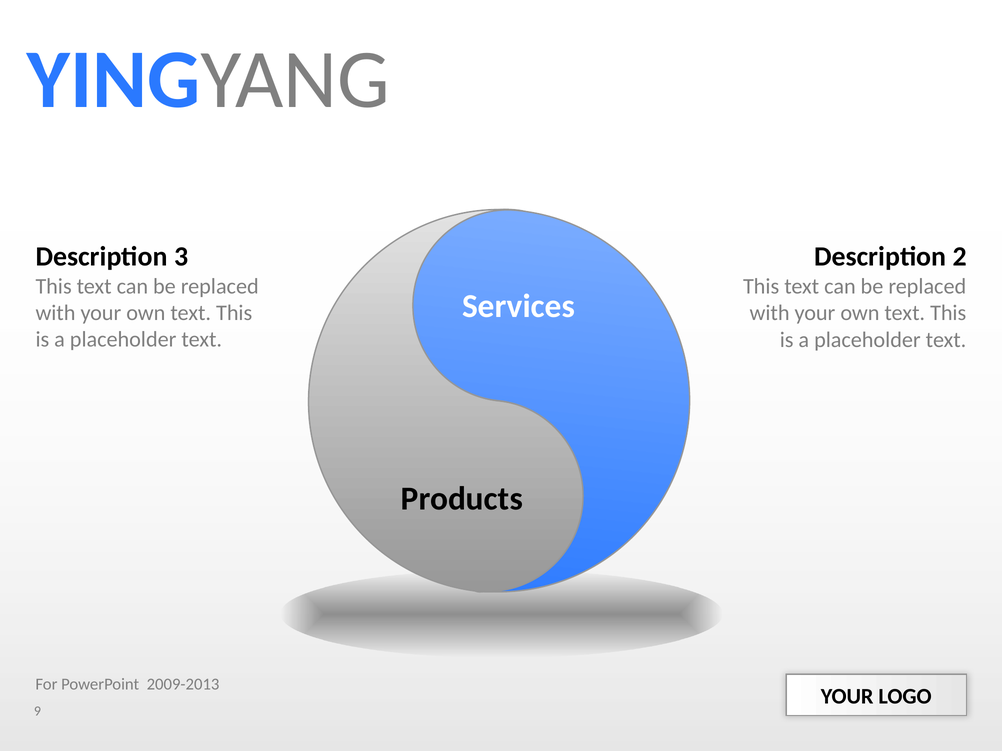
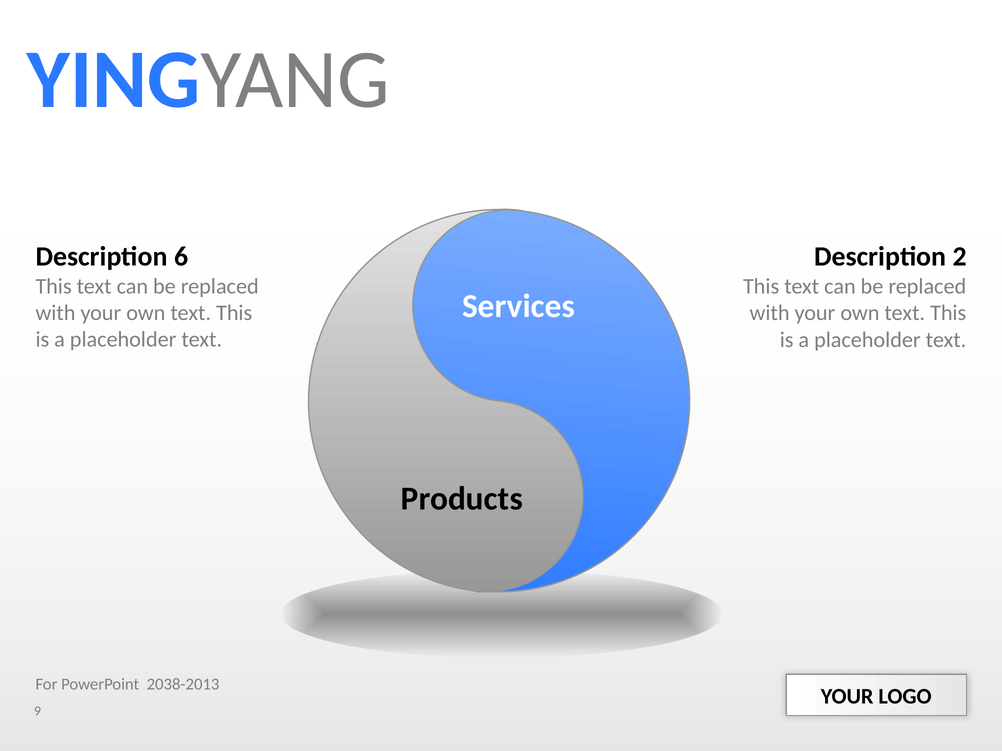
3: 3 -> 6
2009-2013: 2009-2013 -> 2038-2013
